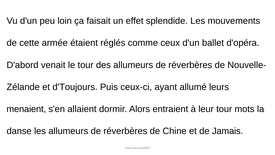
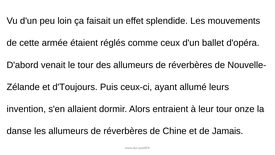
menaient: menaient -> invention
mots: mots -> onze
